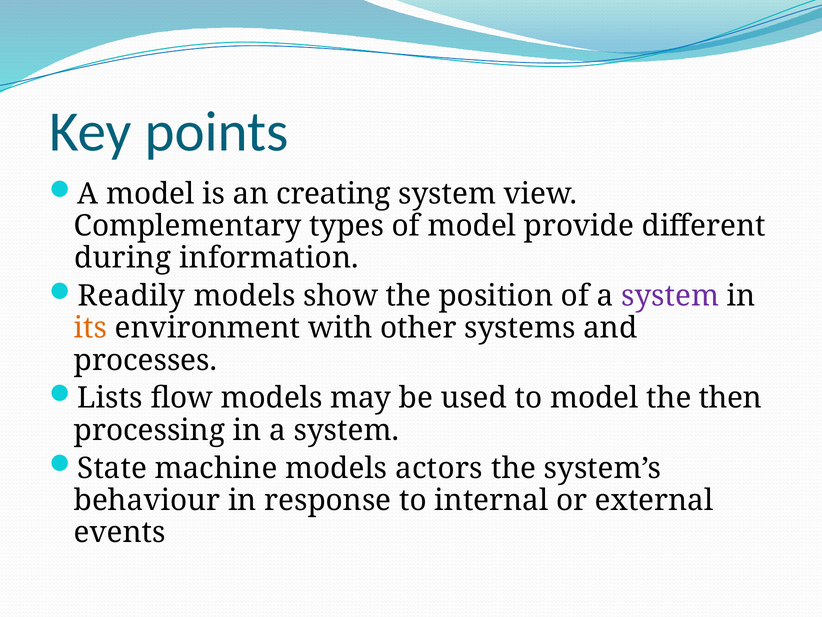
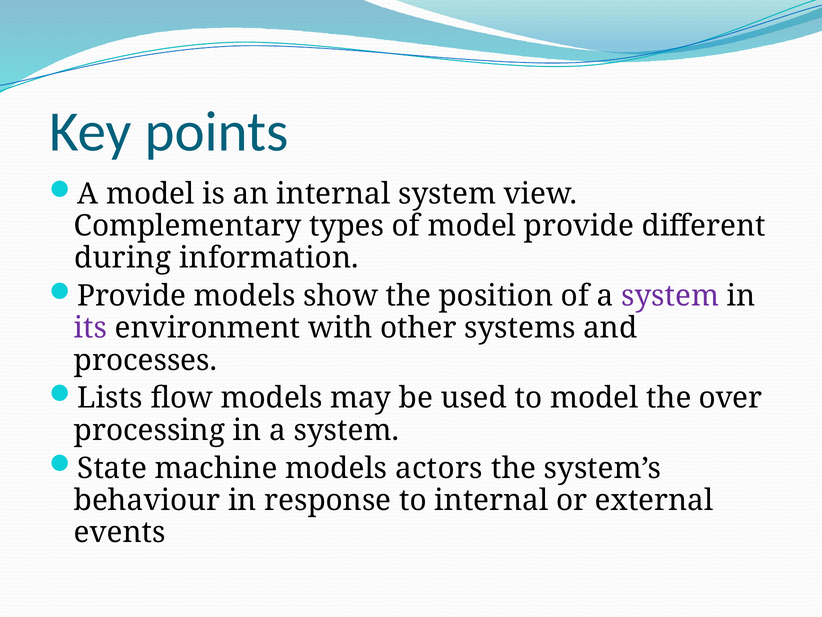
an creating: creating -> internal
Readily at (131, 296): Readily -> Provide
its colour: orange -> purple
then: then -> over
